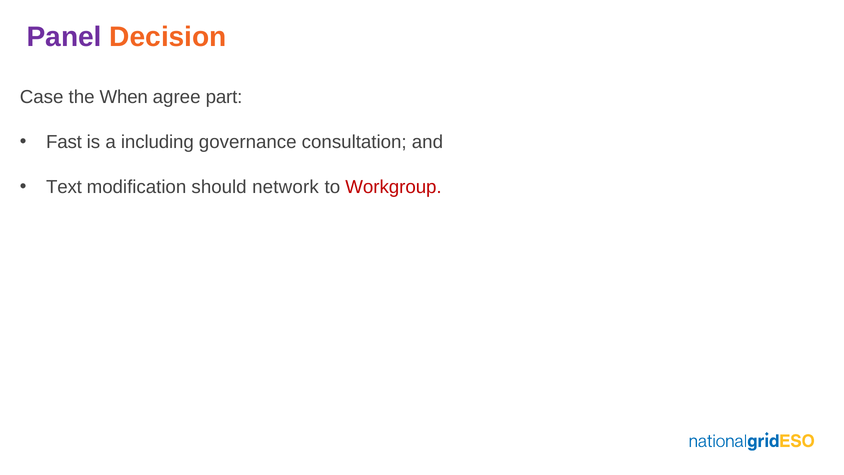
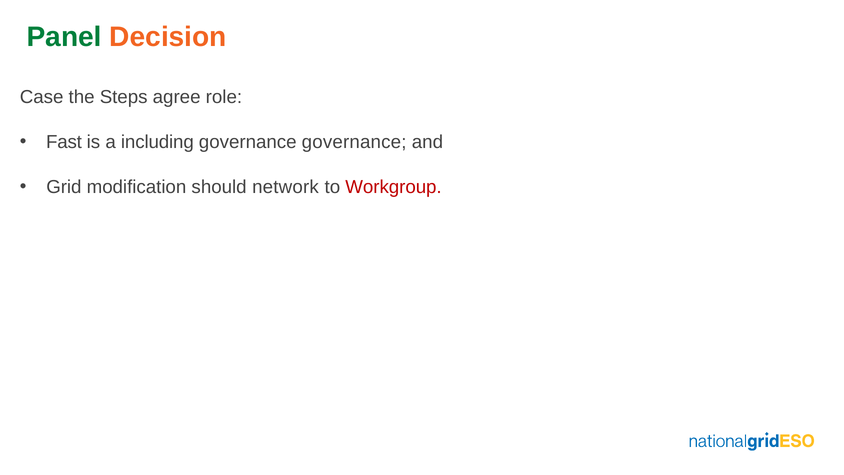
Panel colour: purple -> green
When: When -> Steps
part: part -> role
governance consultation: consultation -> governance
Text: Text -> Grid
